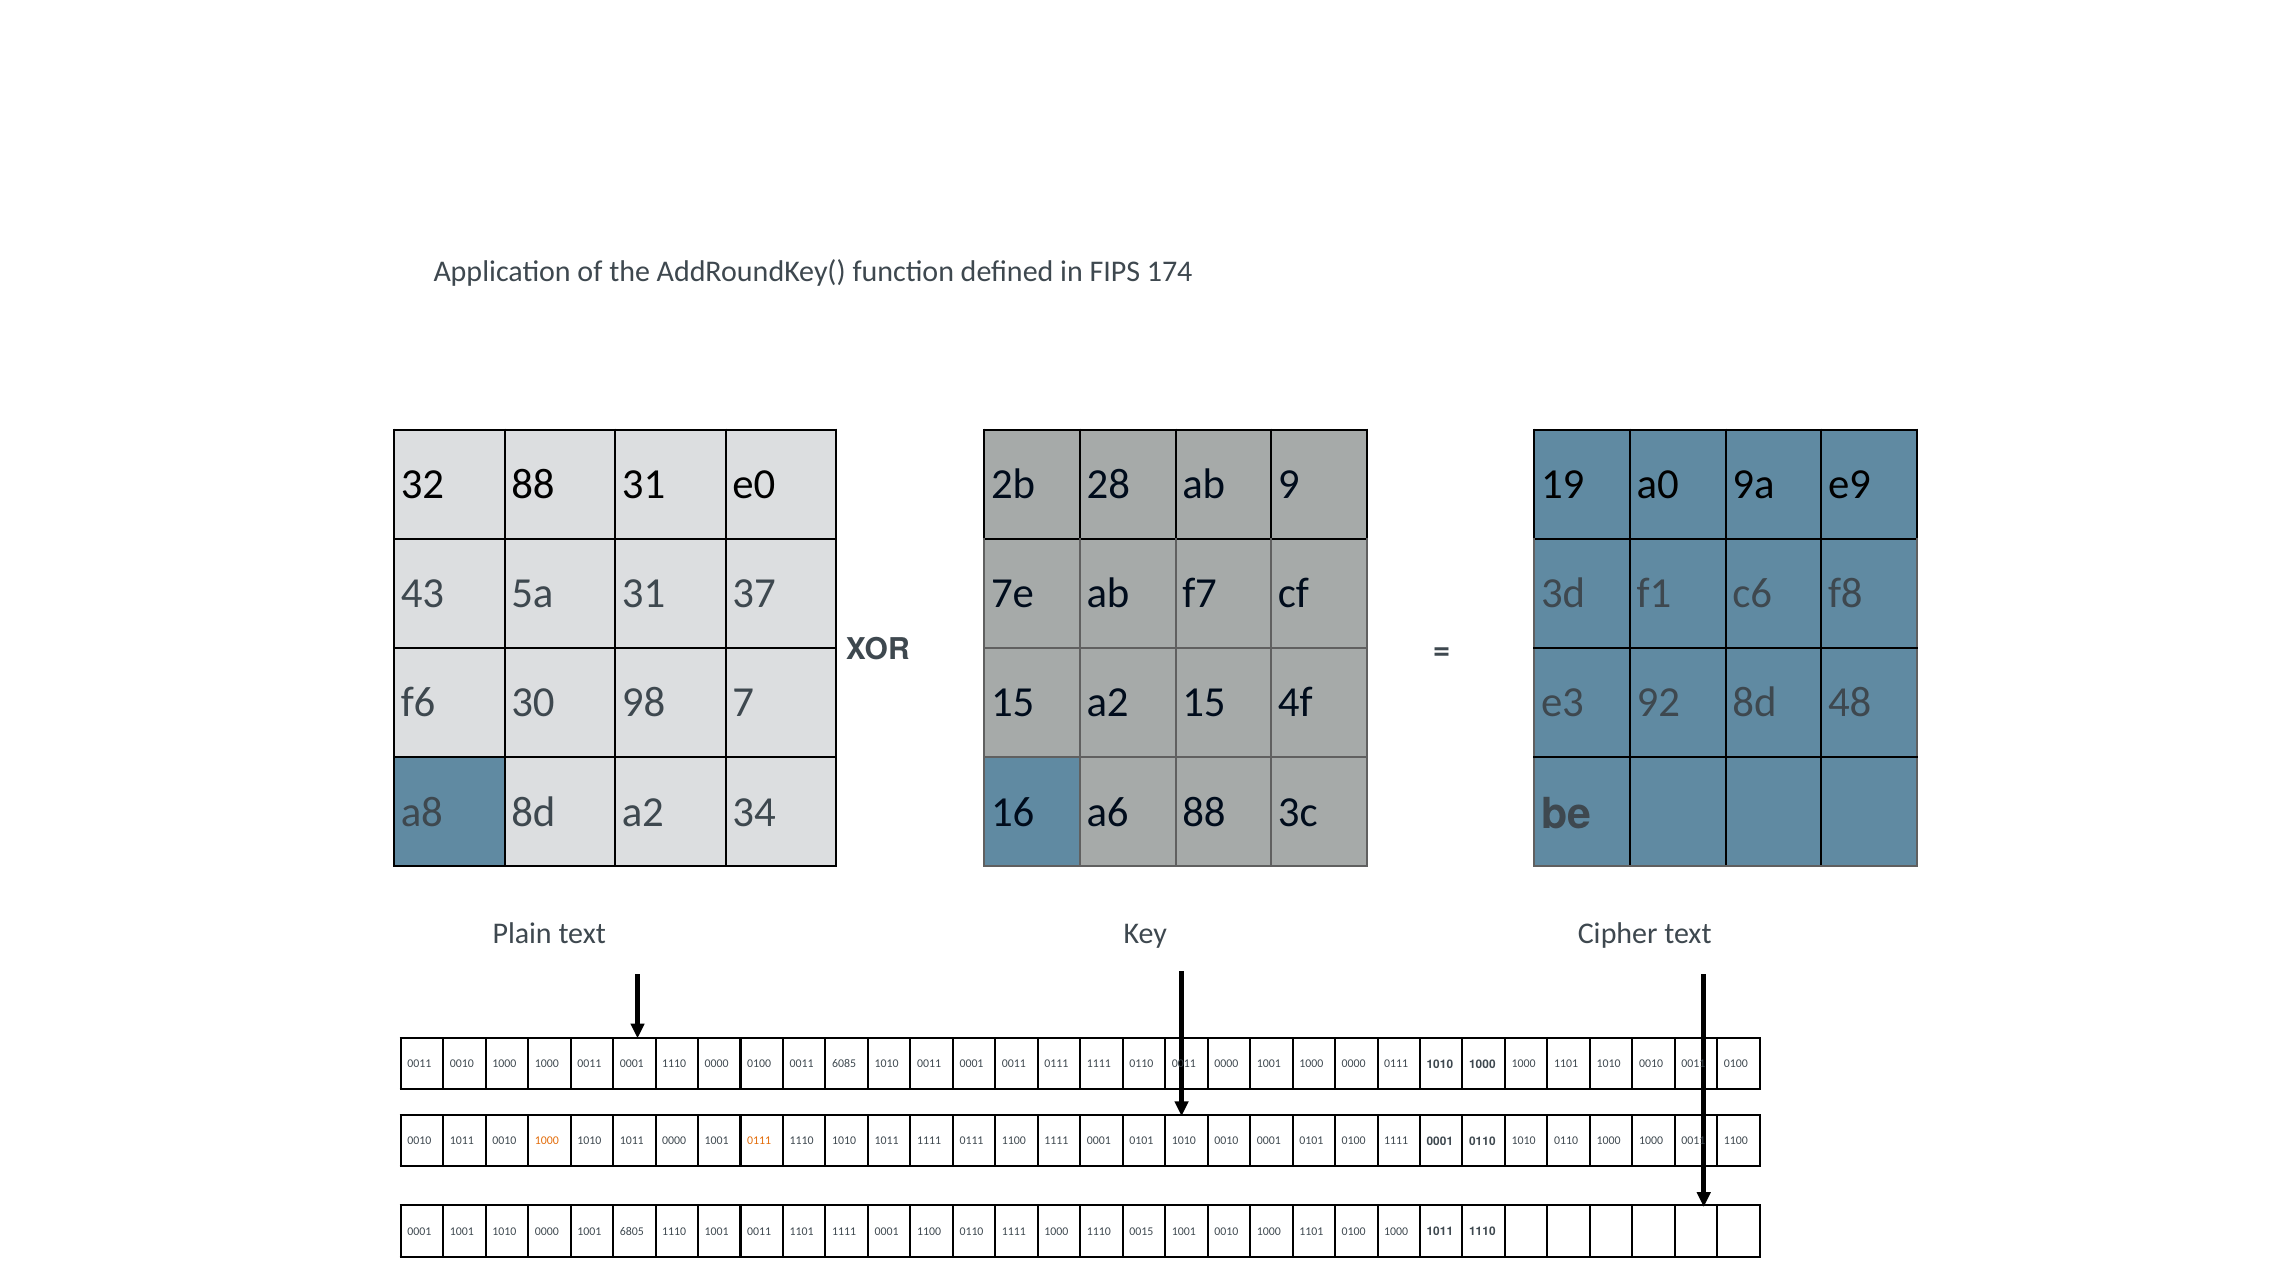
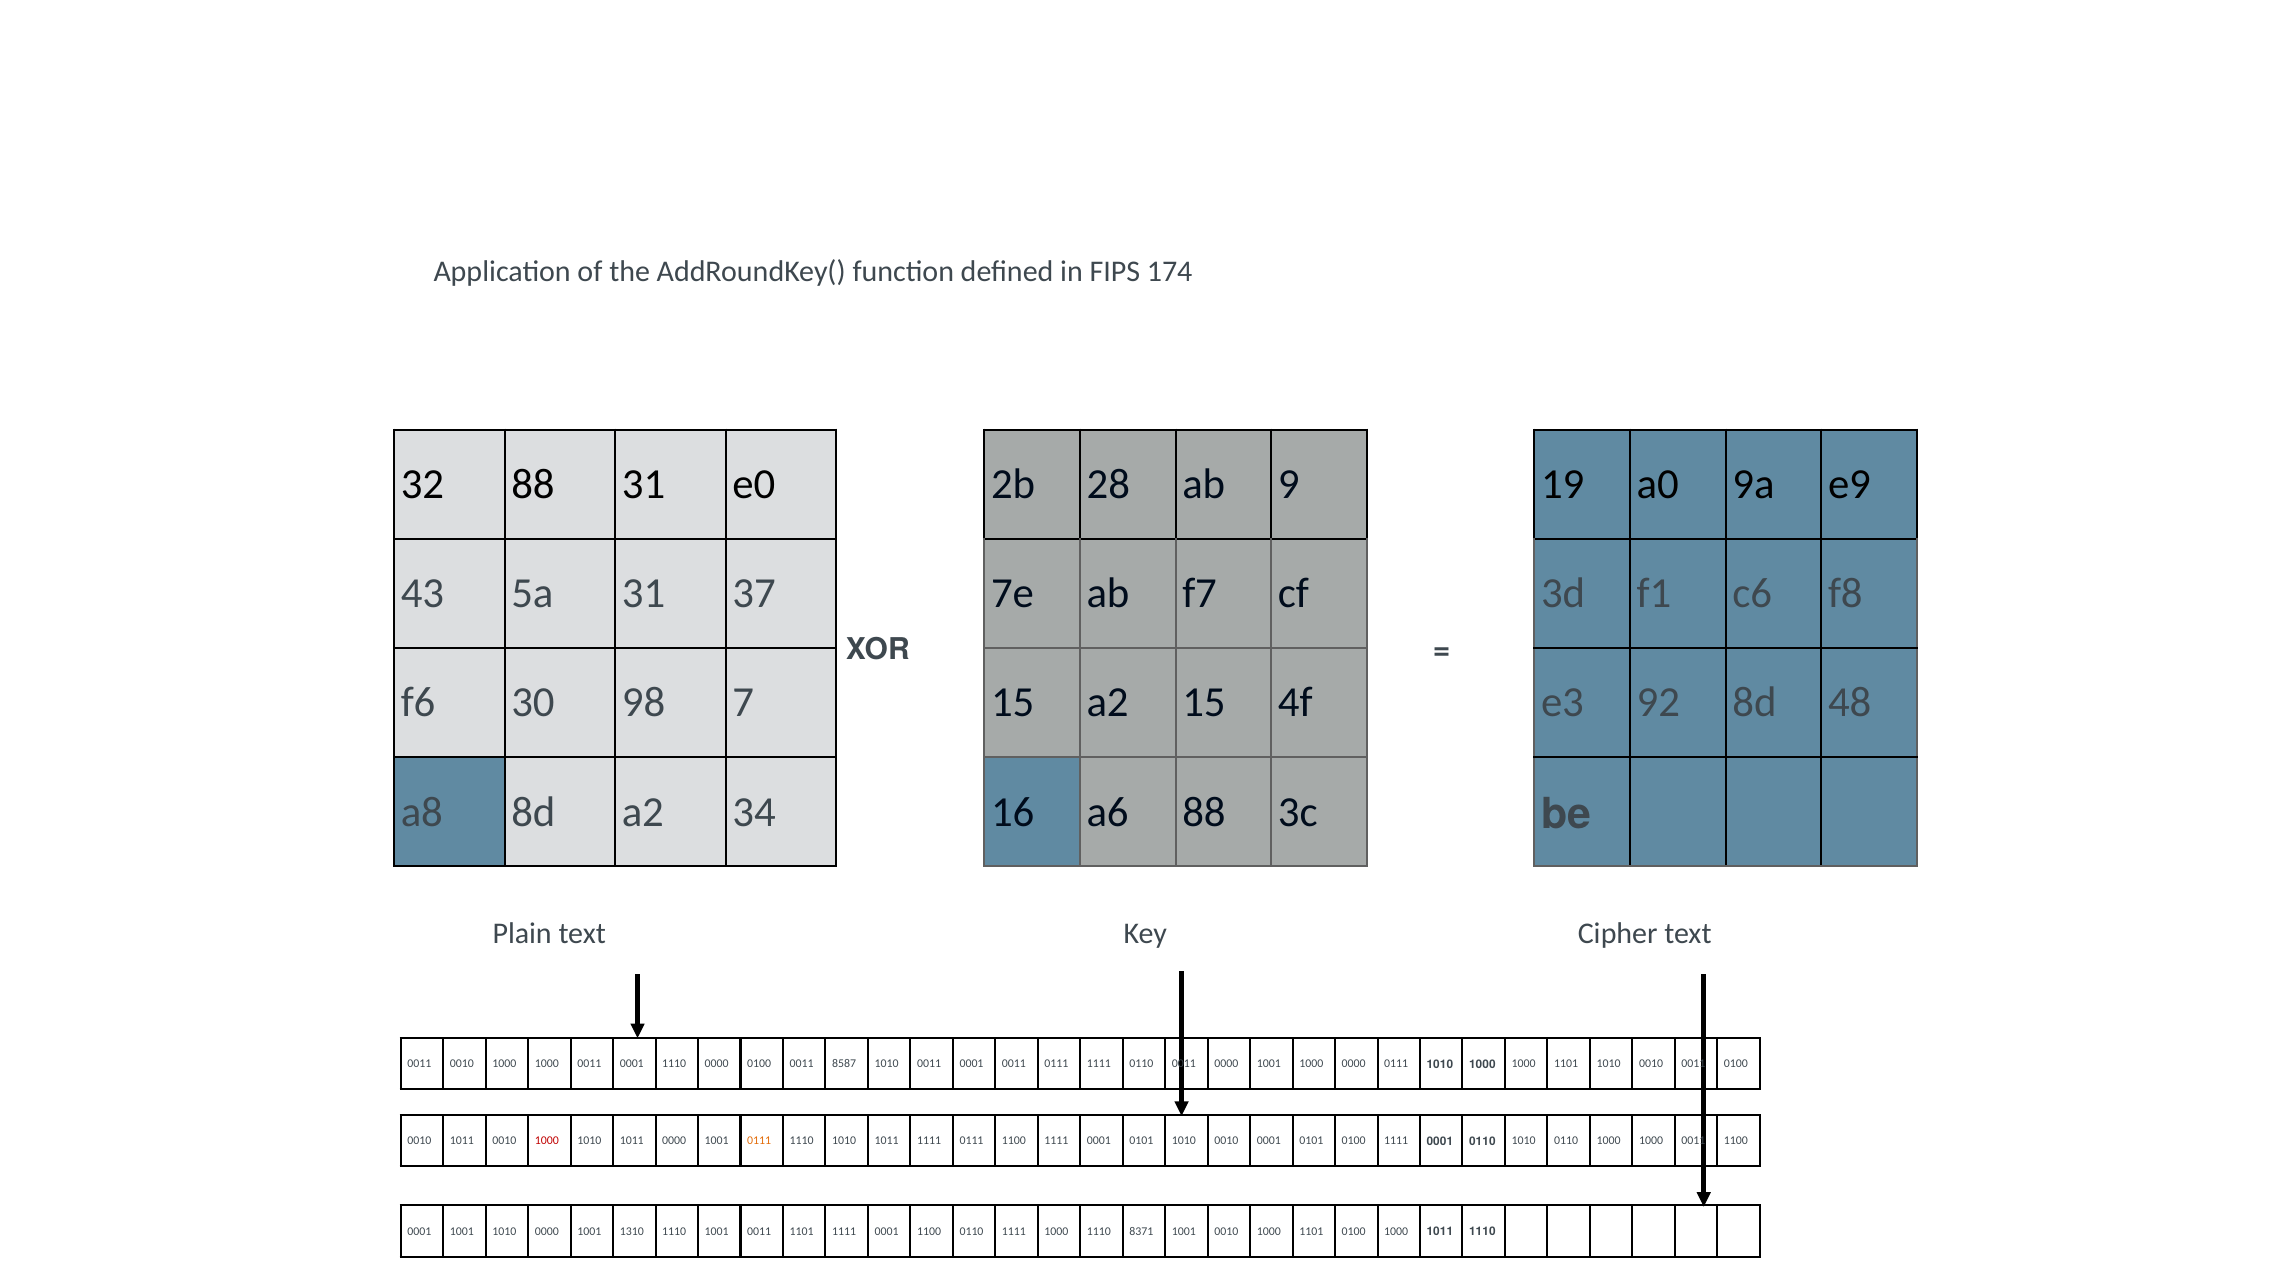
6085: 6085 -> 8587
1000 at (547, 1141) colour: orange -> red
6805: 6805 -> 1310
0015: 0015 -> 8371
